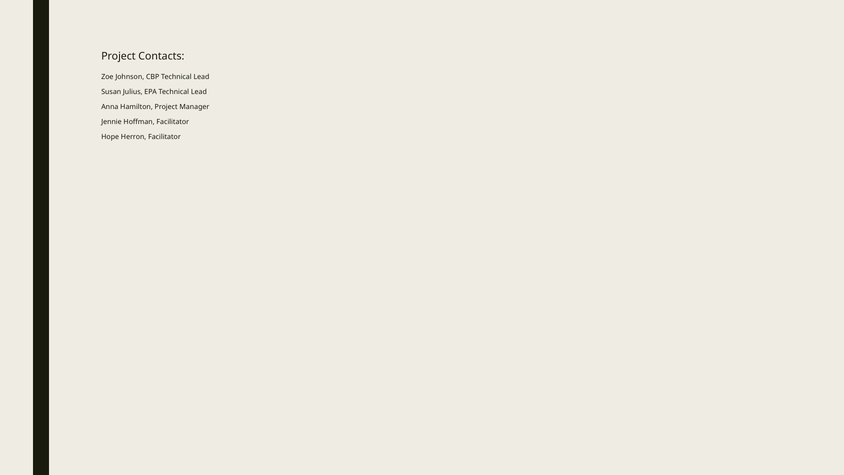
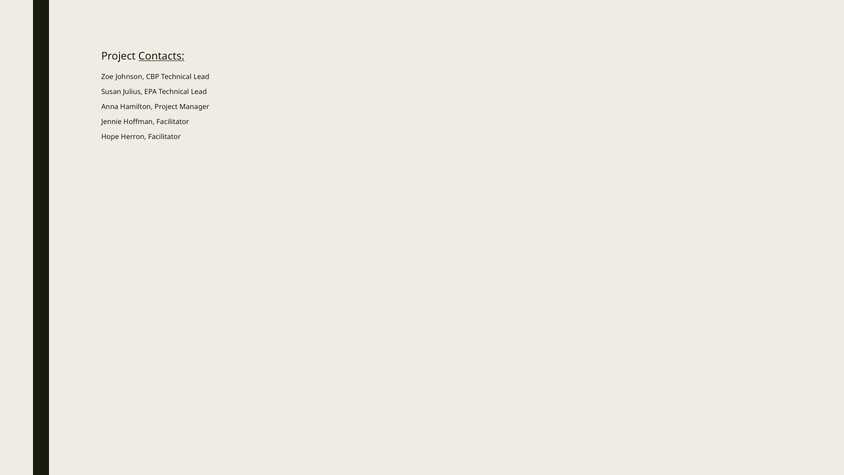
Contacts underline: none -> present
